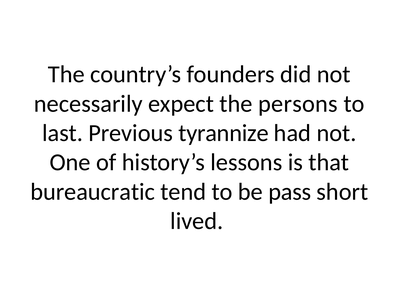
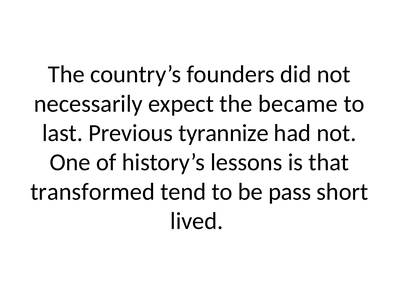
persons: persons -> became
bureaucratic: bureaucratic -> transformed
